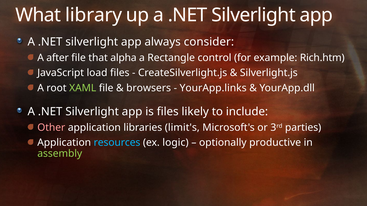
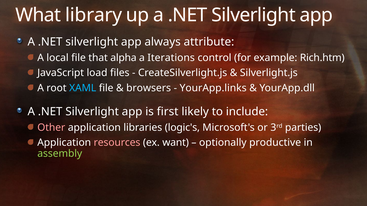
consider: consider -> attribute
after: after -> local
Rectangle: Rectangle -> Iterations
XAML colour: light green -> light blue
is files: files -> first
limit's: limit's -> logic's
resources colour: light blue -> pink
logic: logic -> want
